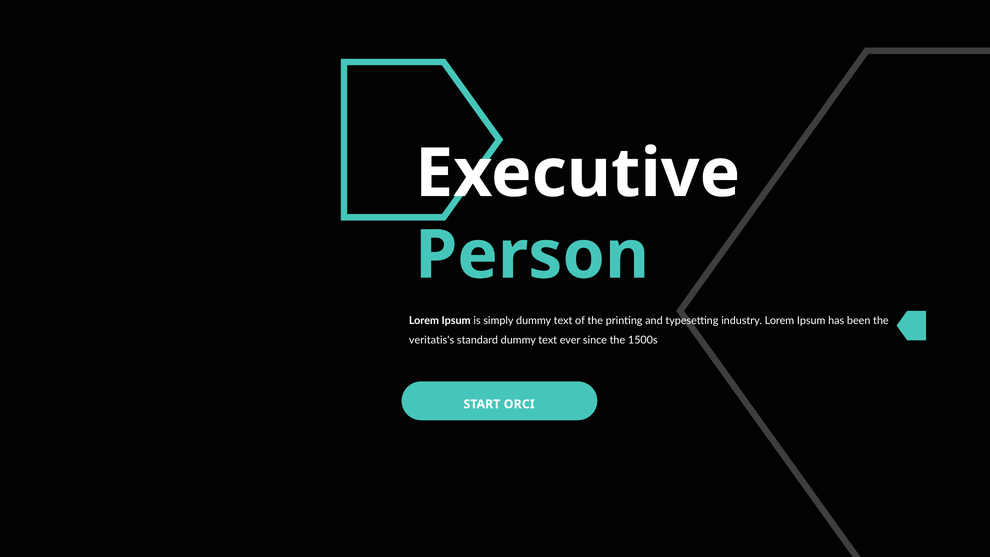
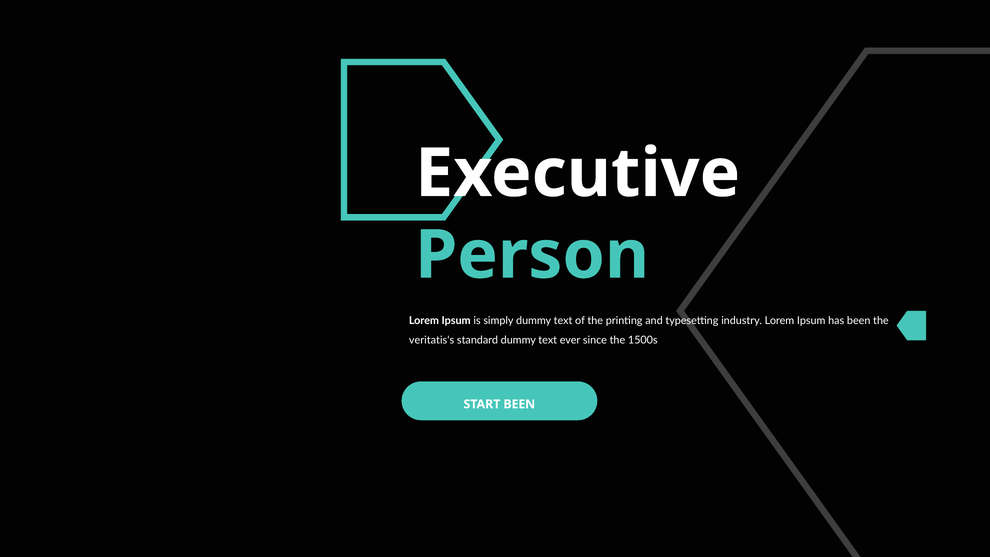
START ORCI: ORCI -> BEEN
